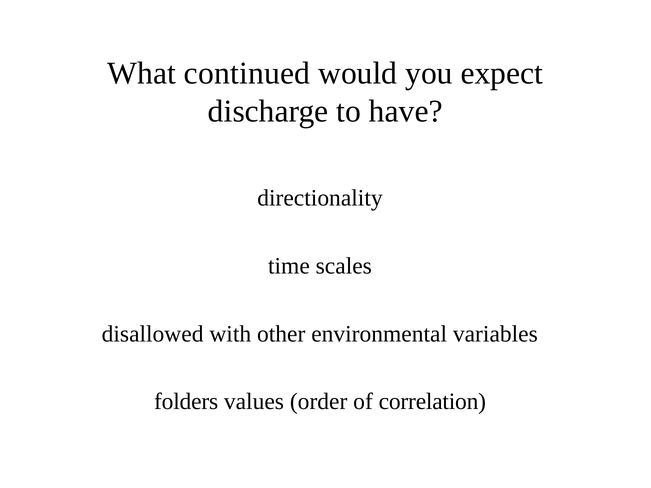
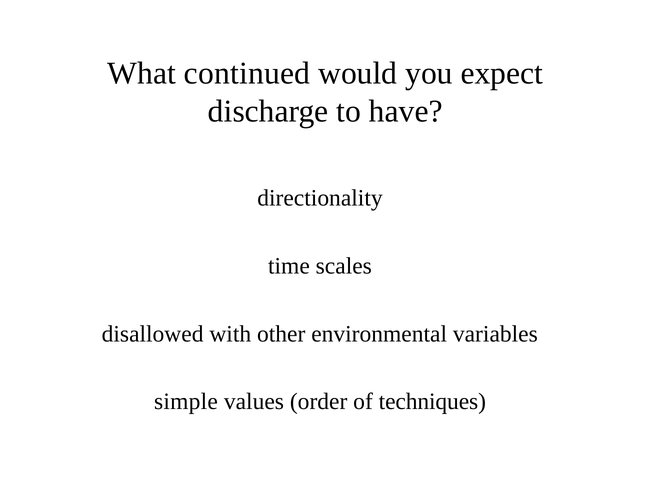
folders: folders -> simple
correlation: correlation -> techniques
